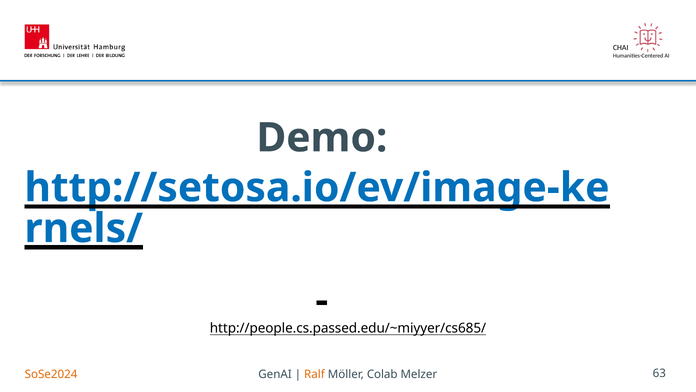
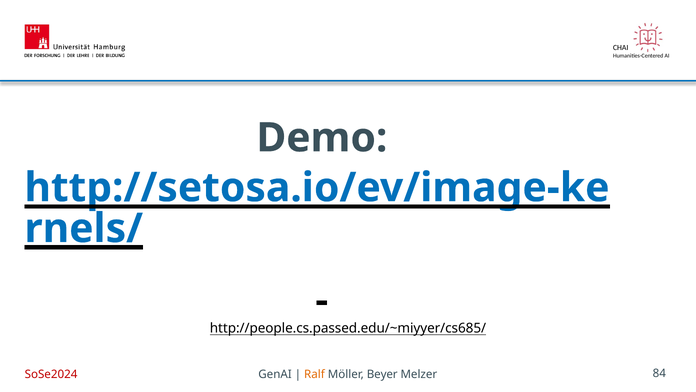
SoSe2024 colour: orange -> red
Colab: Colab -> Beyer
63: 63 -> 84
